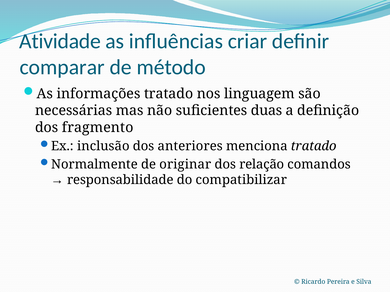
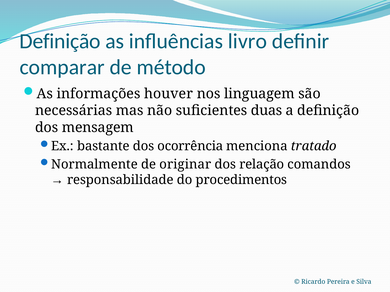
Atividade at (60, 41): Atividade -> Definição
criar: criar -> livro
informações tratado: tratado -> houver
fragmento: fragmento -> mensagem
inclusão: inclusão -> bastante
anteriores: anteriores -> ocorrência
compatibilizar: compatibilizar -> procedimentos
